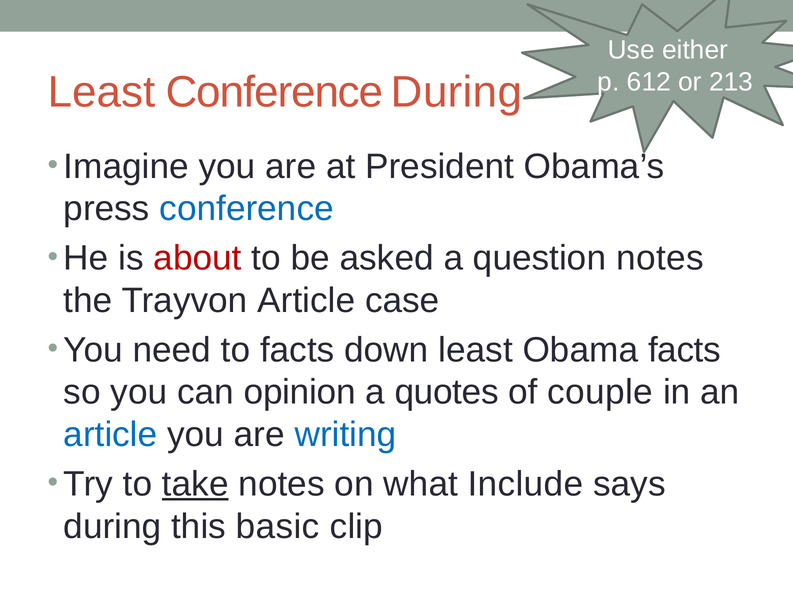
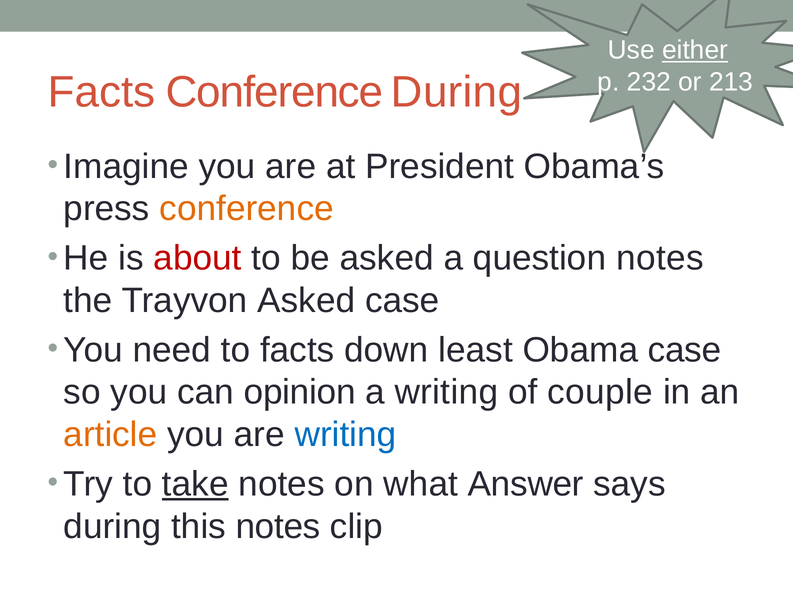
either underline: none -> present
612: 612 -> 232
Least at (102, 92): Least -> Facts
conference at (247, 209) colour: blue -> orange
Trayvon Article: Article -> Asked
Obama facts: facts -> case
a quotes: quotes -> writing
article at (110, 435) colour: blue -> orange
Include: Include -> Answer
this basic: basic -> notes
